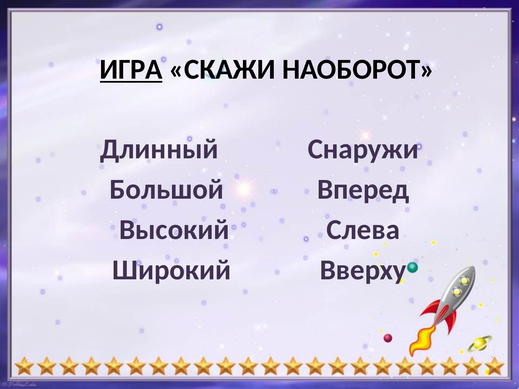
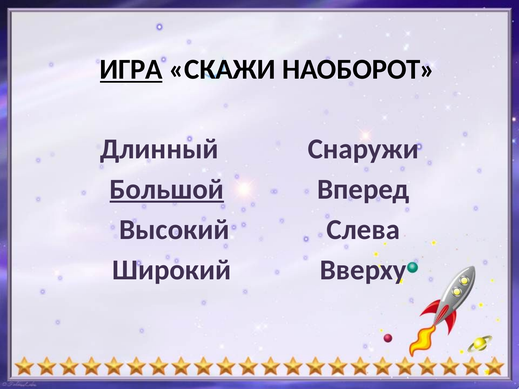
Большой underline: none -> present
